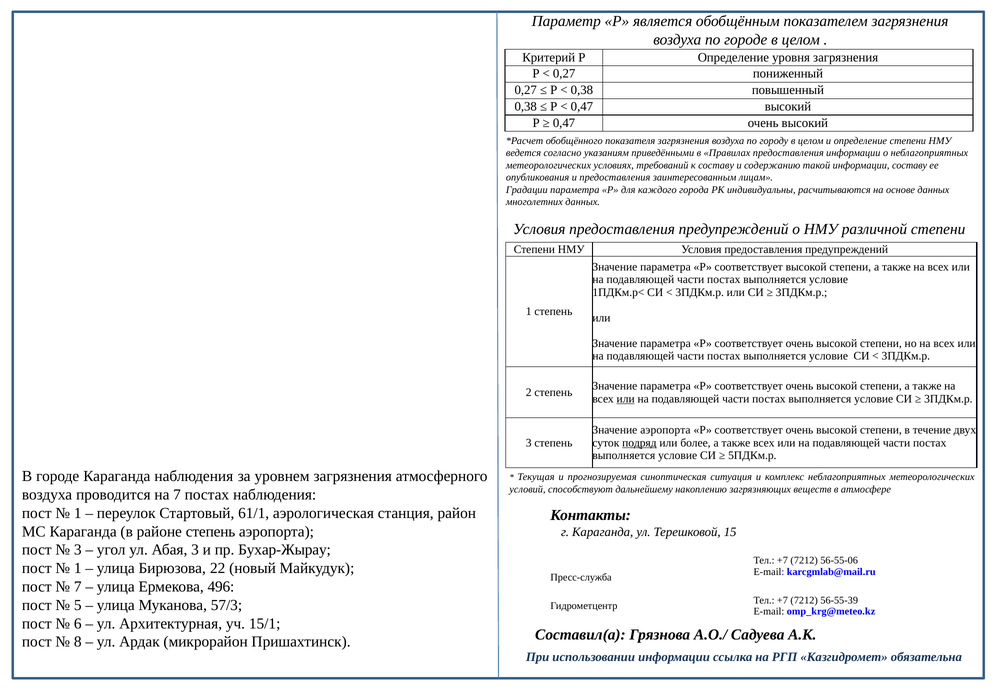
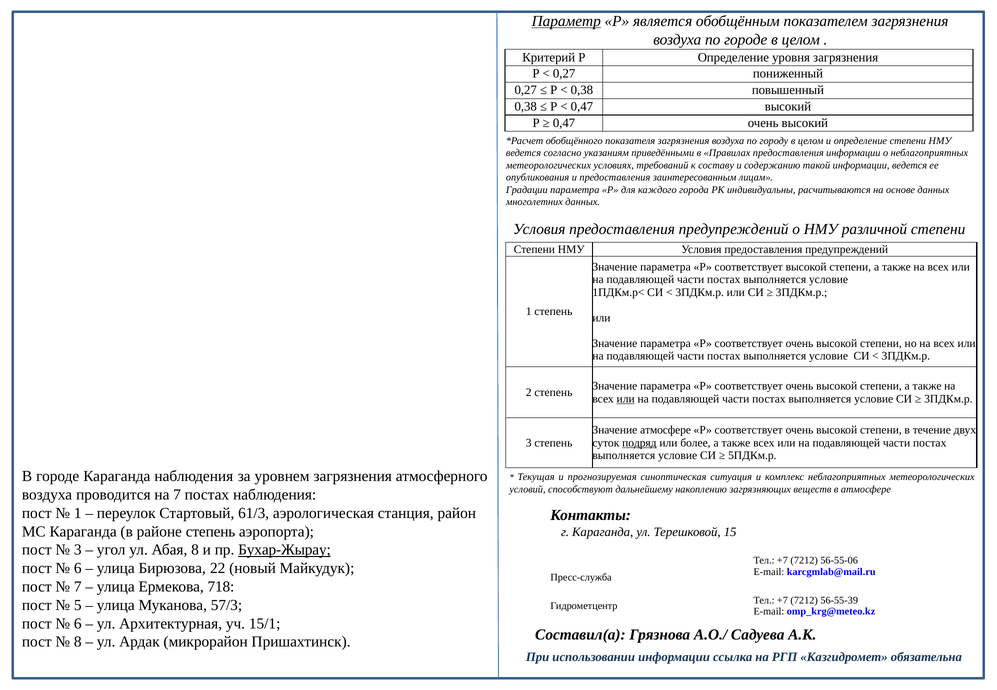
Параметр underline: none -> present
информации составу: составу -> ведется
Значение аэропорта: аэропорта -> атмосфере
61/1: 61/1 -> 61/3
Абая 3: 3 -> 8
Бухар-Жырау underline: none -> present
1 at (78, 568): 1 -> 6
496: 496 -> 718
